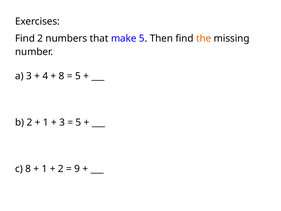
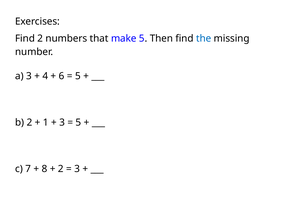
the colour: orange -> blue
8 at (62, 76): 8 -> 6
c 8: 8 -> 7
1 at (44, 169): 1 -> 8
9 at (77, 169): 9 -> 3
